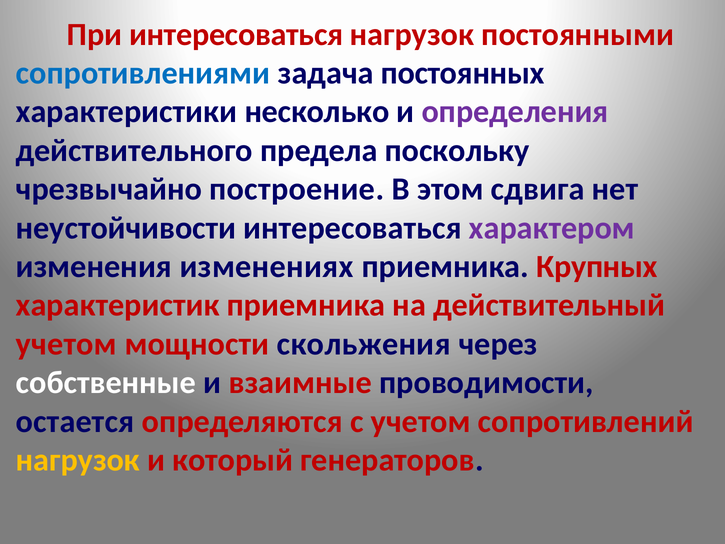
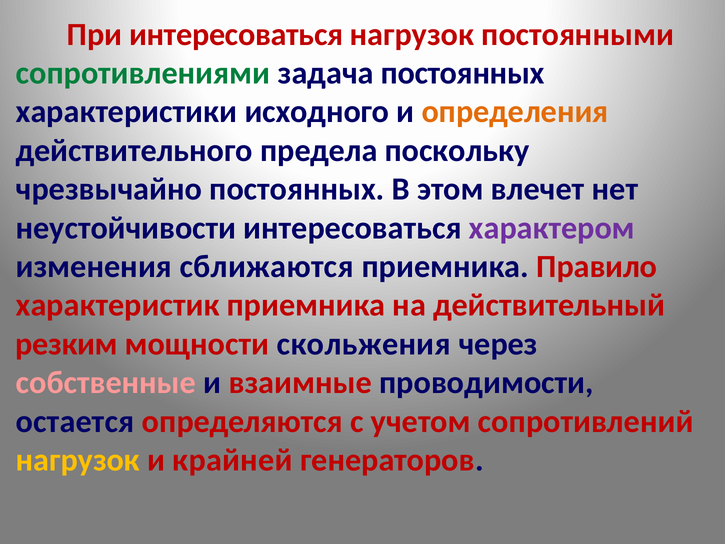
сопротивлениями colour: blue -> green
несколько: несколько -> исходного
определения colour: purple -> orange
чрезвычайно построение: построение -> постоянных
сдвига: сдвига -> влечет
изменениях: изменениях -> сближаются
Крупных: Крупных -> Правило
учетом at (66, 344): учетом -> резким
собственные colour: white -> pink
который: который -> крайней
